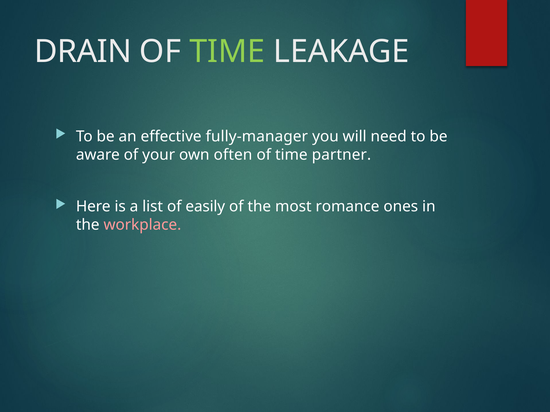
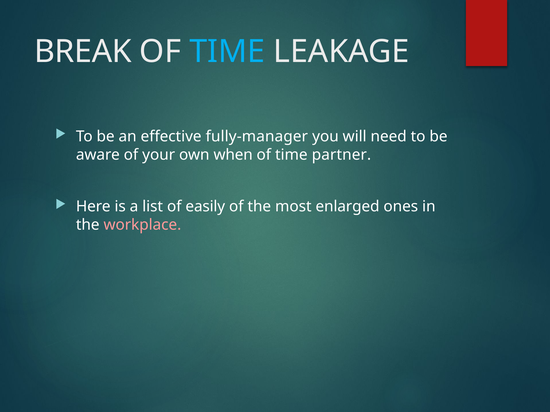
DRAIN: DRAIN -> BREAK
TIME at (227, 51) colour: light green -> light blue
often: often -> when
romance: romance -> enlarged
